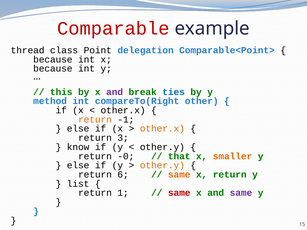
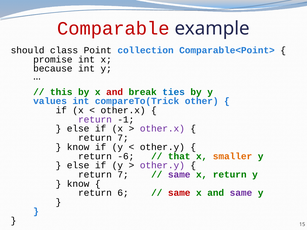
thread: thread -> should
delegation: delegation -> collection
because at (53, 60): because -> promise
and at (115, 92) colour: purple -> red
method: method -> values
compareTo(Right: compareTo(Right -> compareTo(Trick
return at (95, 120) colour: orange -> purple
other.x at (162, 129) colour: orange -> purple
3 at (123, 138): 3 -> 7
-0: -0 -> -6
other.y at (162, 166) colour: orange -> purple
6 at (123, 175): 6 -> 7
same at (179, 175) colour: orange -> purple
list at (78, 184): list -> know
1: 1 -> 6
